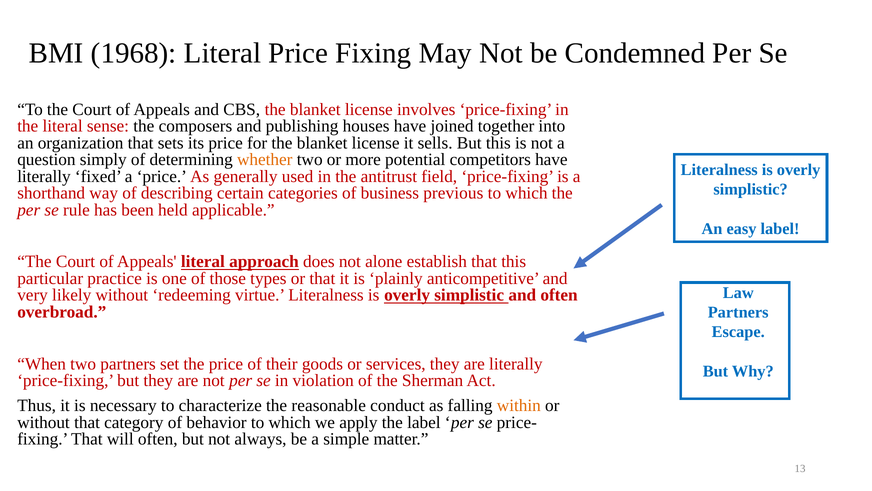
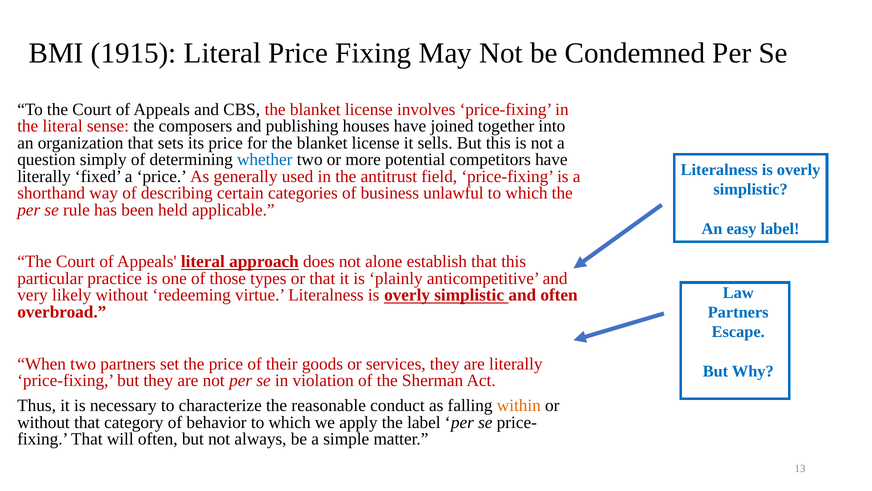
1968: 1968 -> 1915
whether colour: orange -> blue
previous: previous -> unlawful
